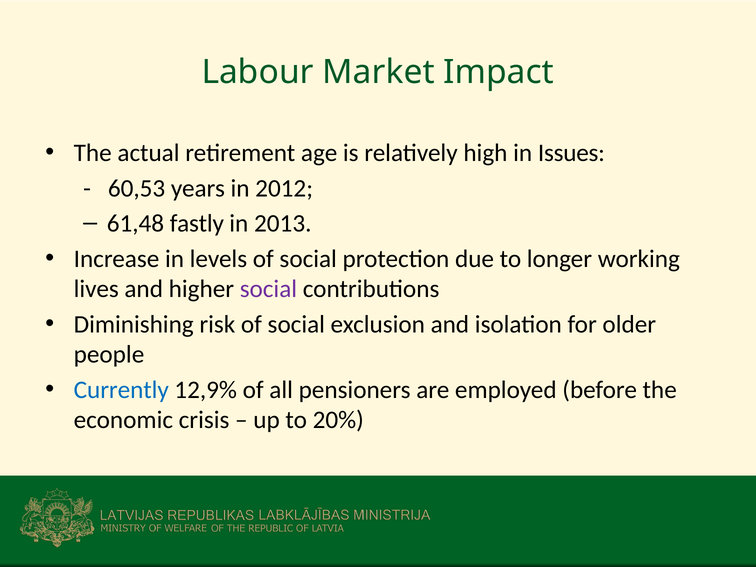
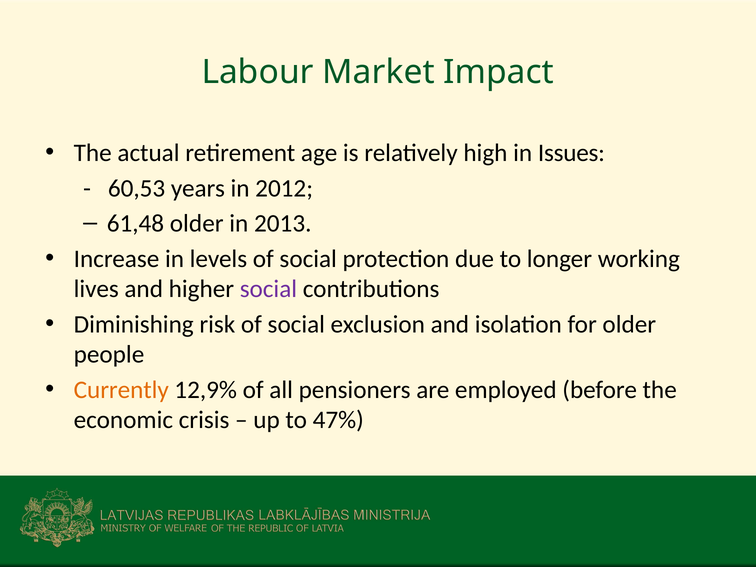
61,48 fastly: fastly -> older
Currently colour: blue -> orange
20%: 20% -> 47%
